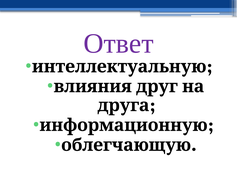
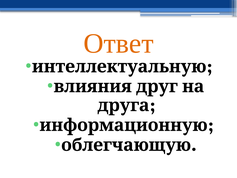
Ответ colour: purple -> orange
